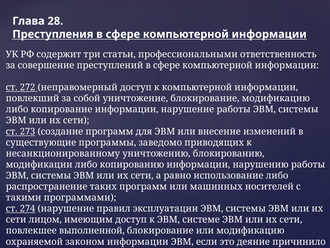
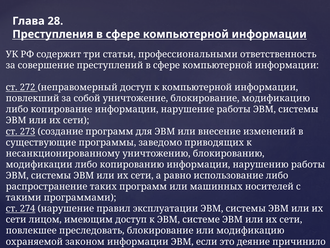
выполненной: выполненной -> преследовать
